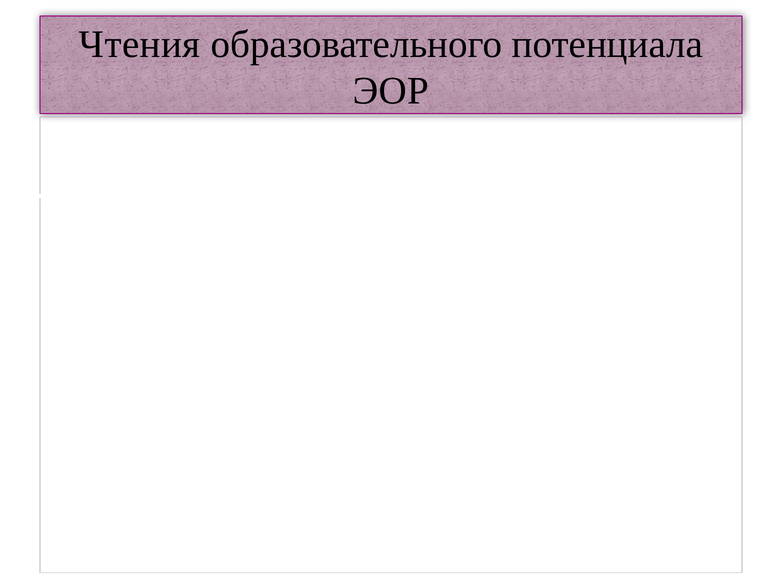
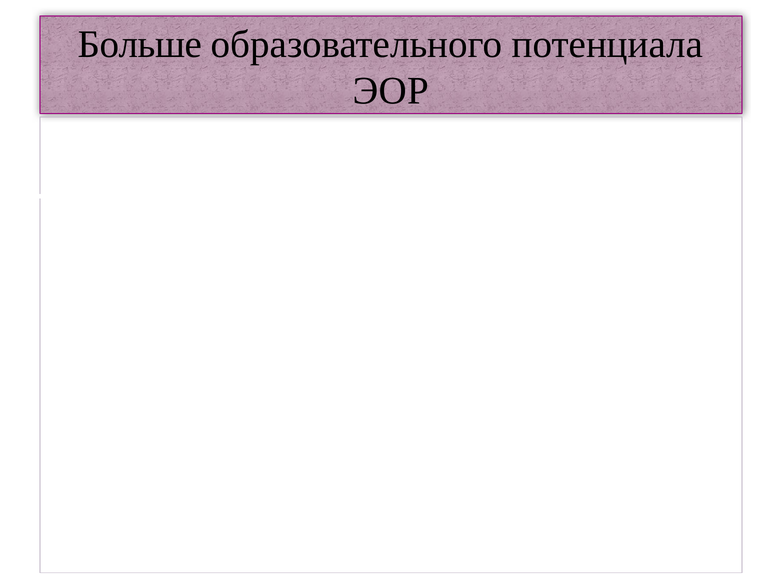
Чтения: Чтения -> Больше
